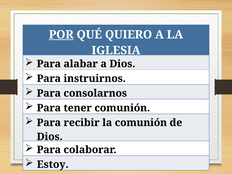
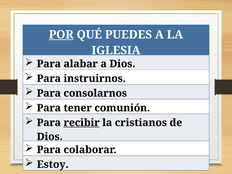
QUIERO: QUIERO -> PUEDES
recibir underline: none -> present
la comunión: comunión -> cristianos
